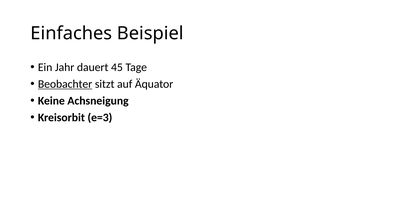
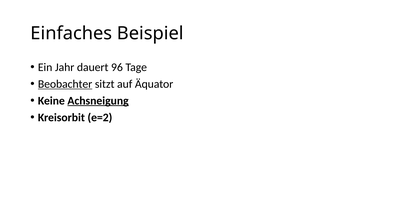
45: 45 -> 96
Achsneigung underline: none -> present
e=3: e=3 -> e=2
